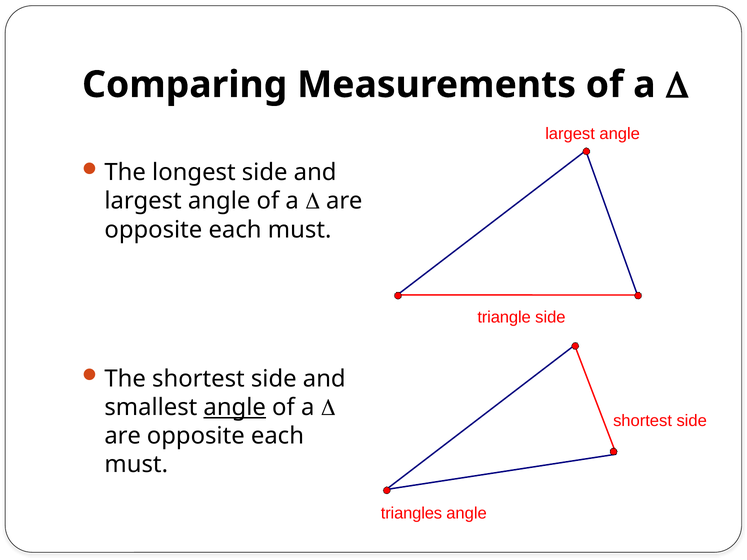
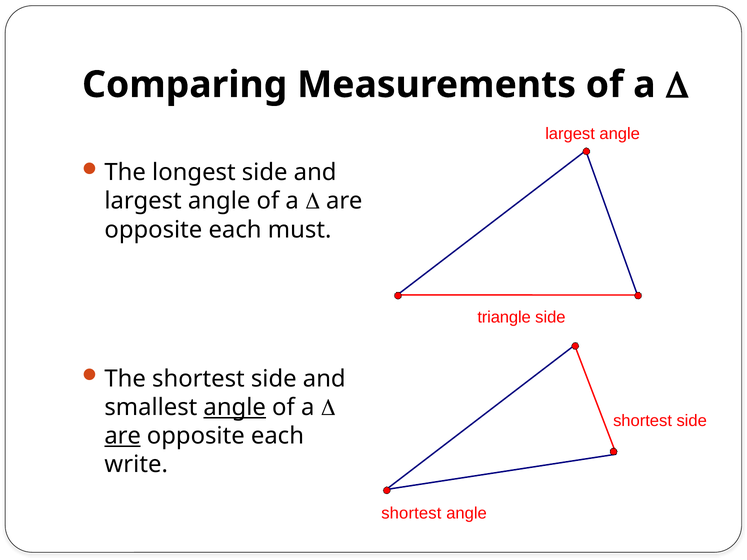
are at (123, 436) underline: none -> present
must at (136, 465): must -> write
triangles at (411, 513): triangles -> shortest
